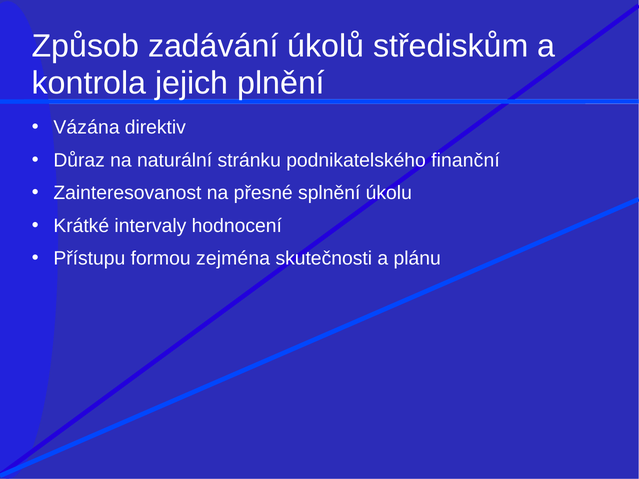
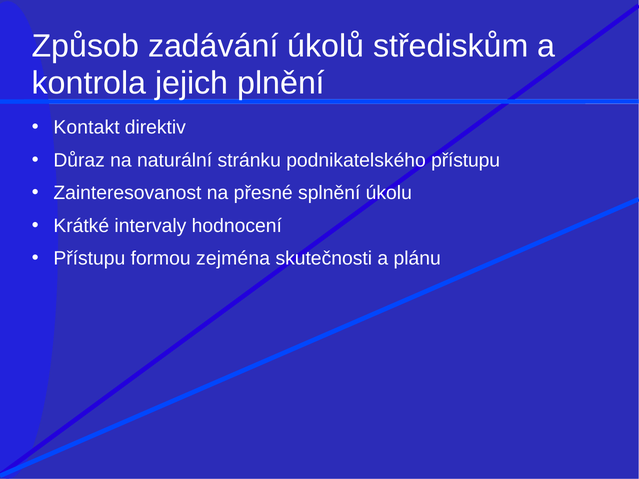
Vázána: Vázána -> Kontakt
podnikatelského finanční: finanční -> přístupu
